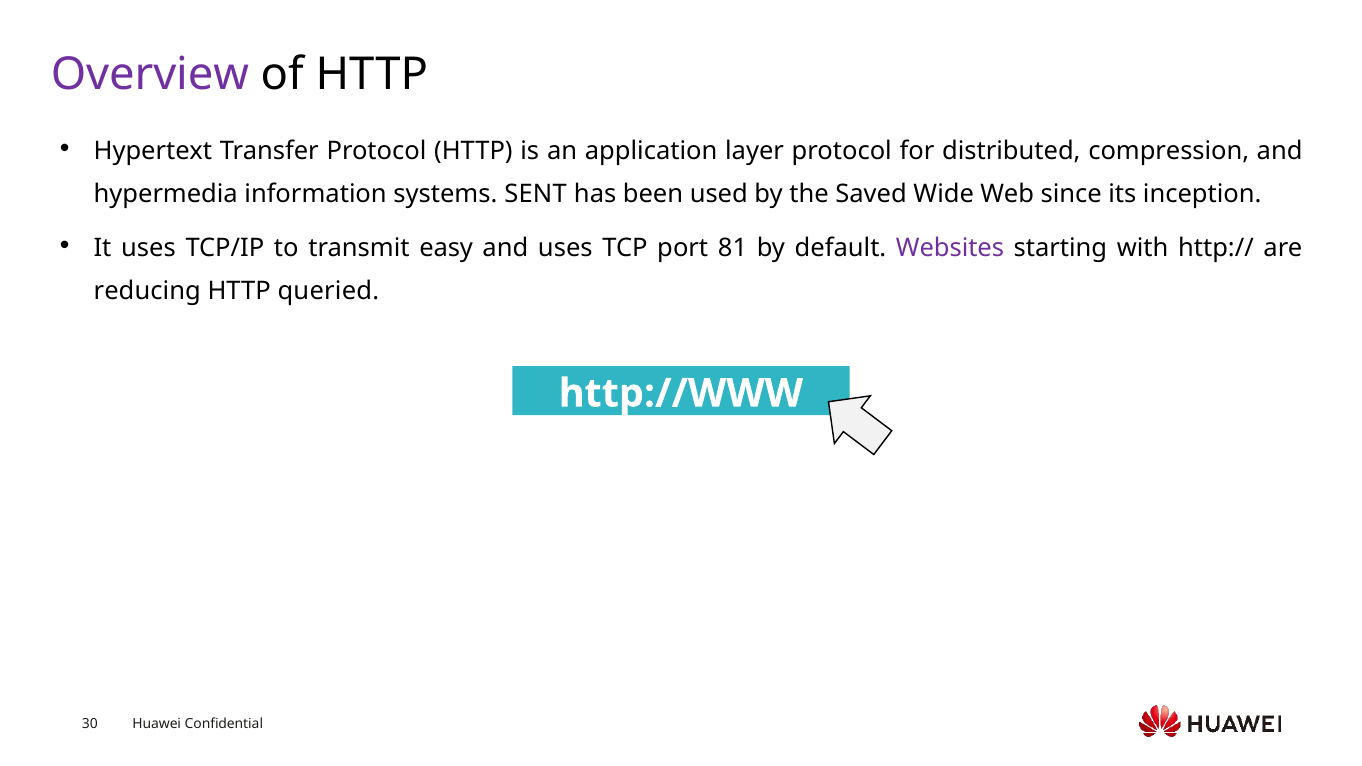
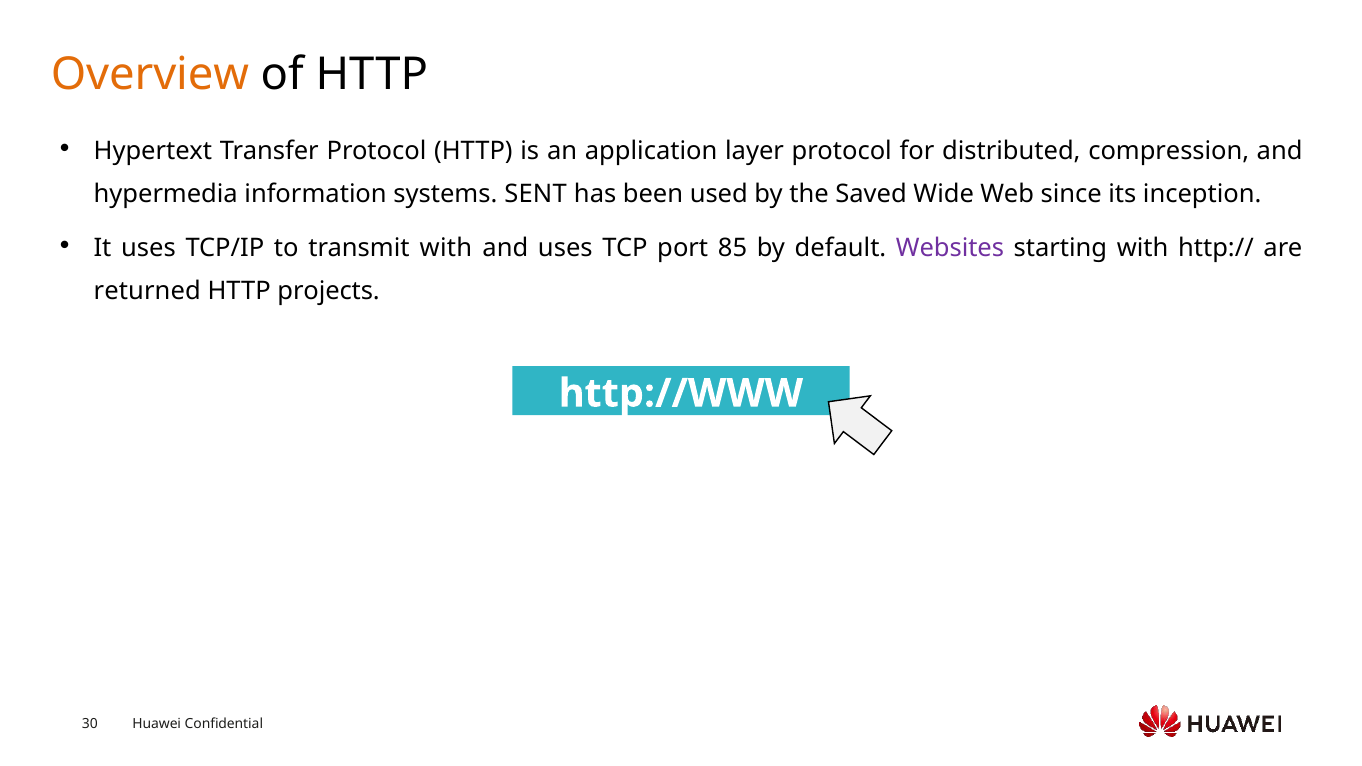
Overview colour: purple -> orange
transmit easy: easy -> with
81: 81 -> 85
reducing: reducing -> returned
queried: queried -> projects
